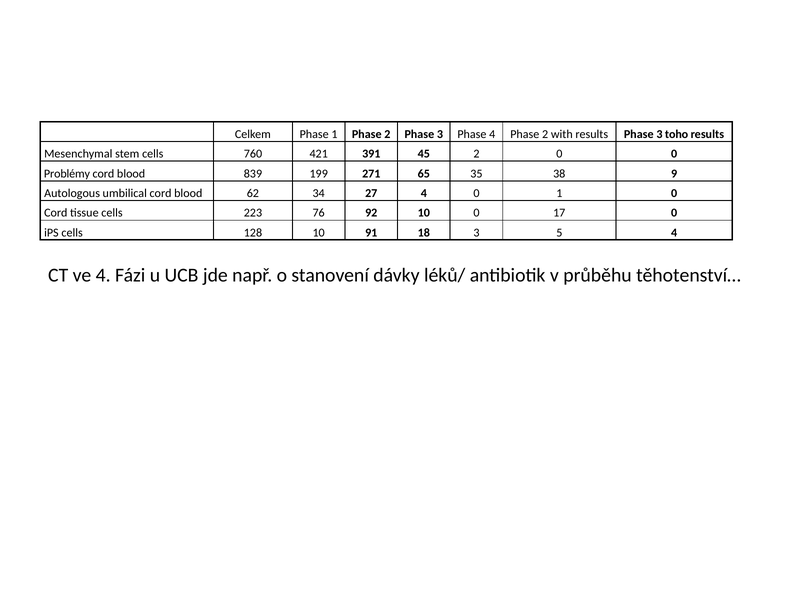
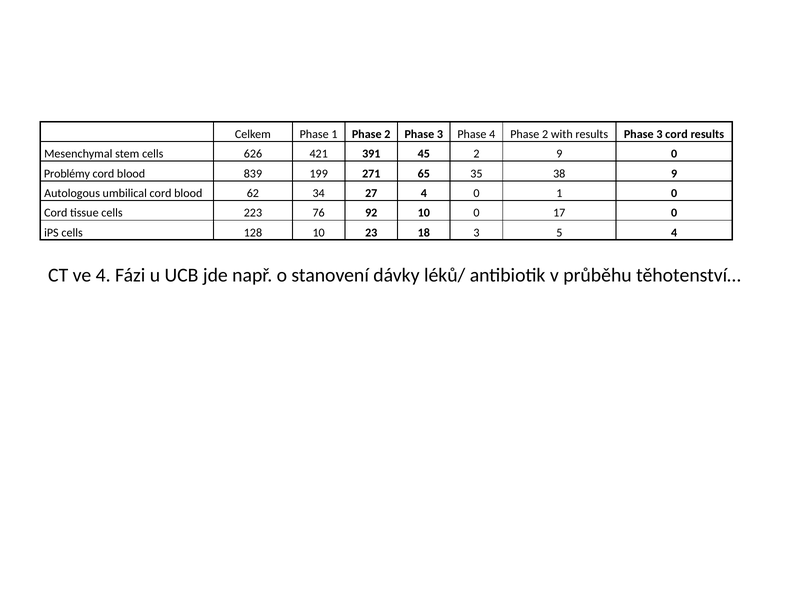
3 toho: toho -> cord
760: 760 -> 626
2 0: 0 -> 9
91: 91 -> 23
